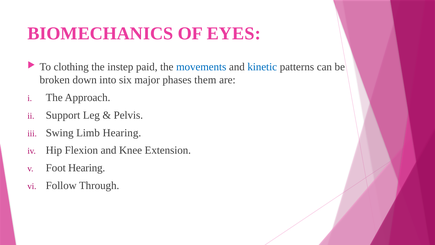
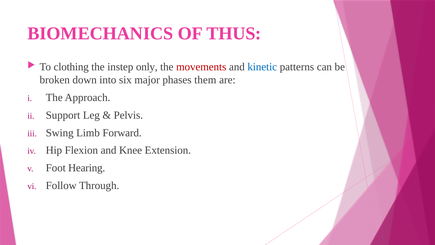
EYES: EYES -> THUS
paid: paid -> only
movements colour: blue -> red
Limb Hearing: Hearing -> Forward
